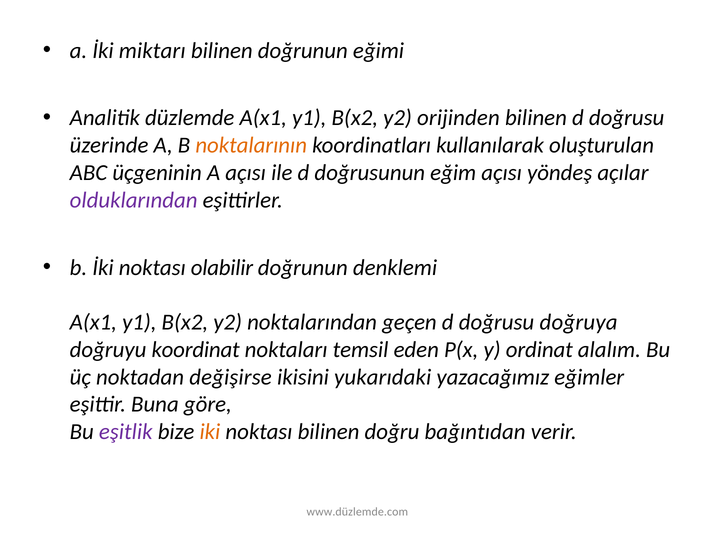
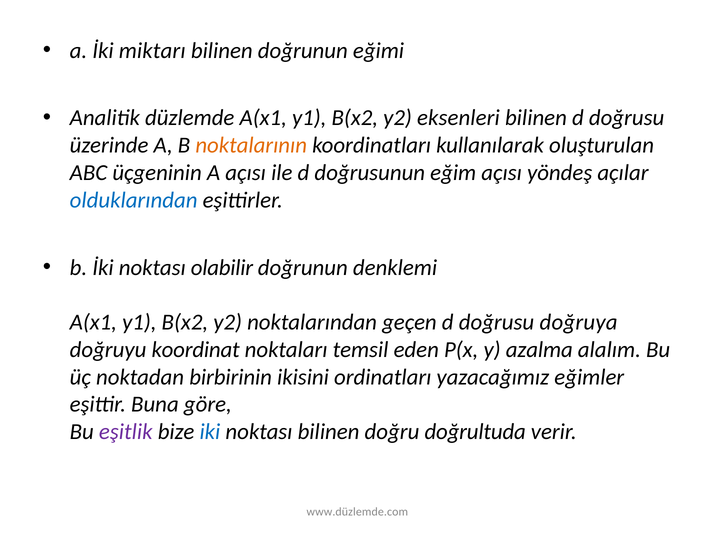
orijinden: orijinden -> eksenleri
olduklarından colour: purple -> blue
ordinat: ordinat -> azalma
değişirse: değişirse -> birbirinin
yukarıdaki: yukarıdaki -> ordinatları
iki colour: orange -> blue
bağıntıdan: bağıntıdan -> doğrultuda
